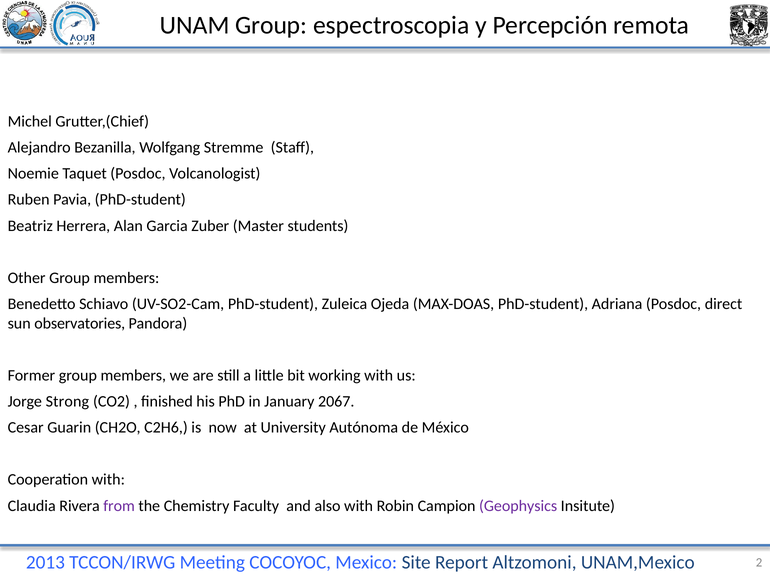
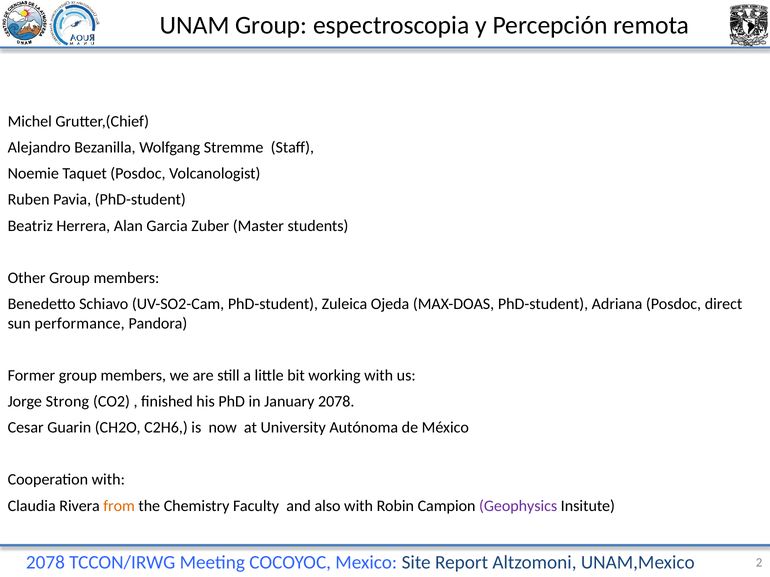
observatories: observatories -> performance
January 2067: 2067 -> 2078
from colour: purple -> orange
2013 at (45, 563): 2013 -> 2078
